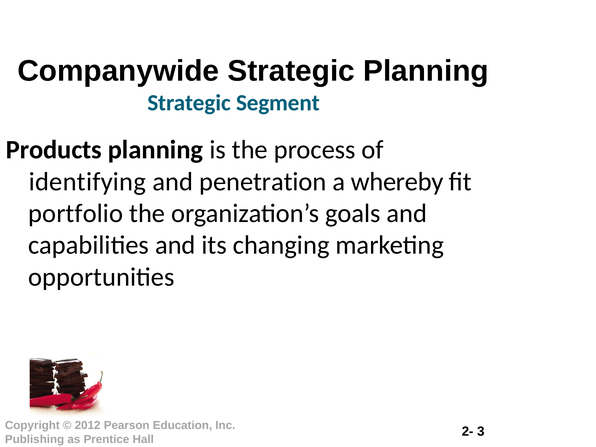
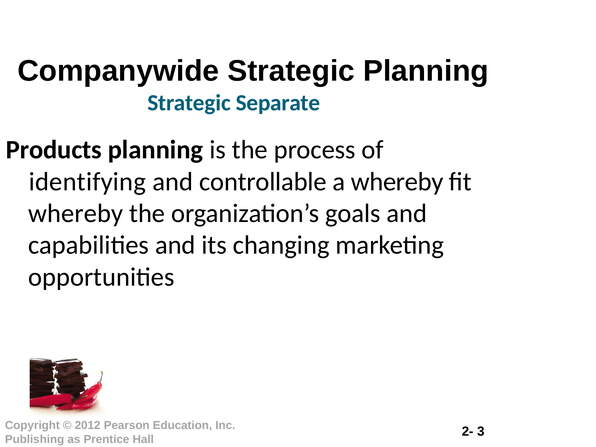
Segment: Segment -> Separate
penetration: penetration -> controllable
portfolio at (76, 213): portfolio -> whereby
